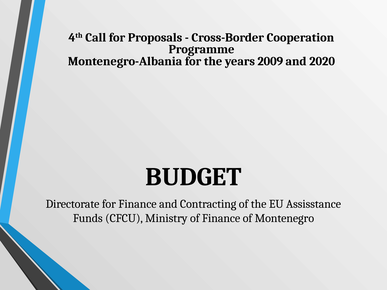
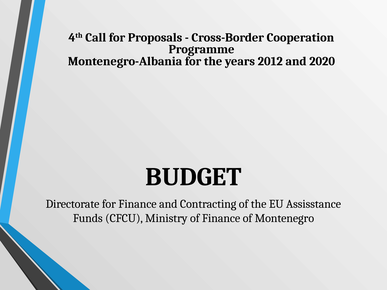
2009: 2009 -> 2012
